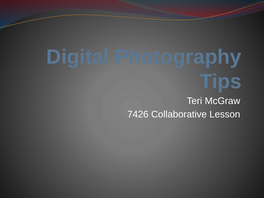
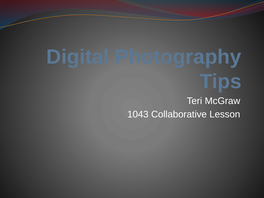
7426: 7426 -> 1043
